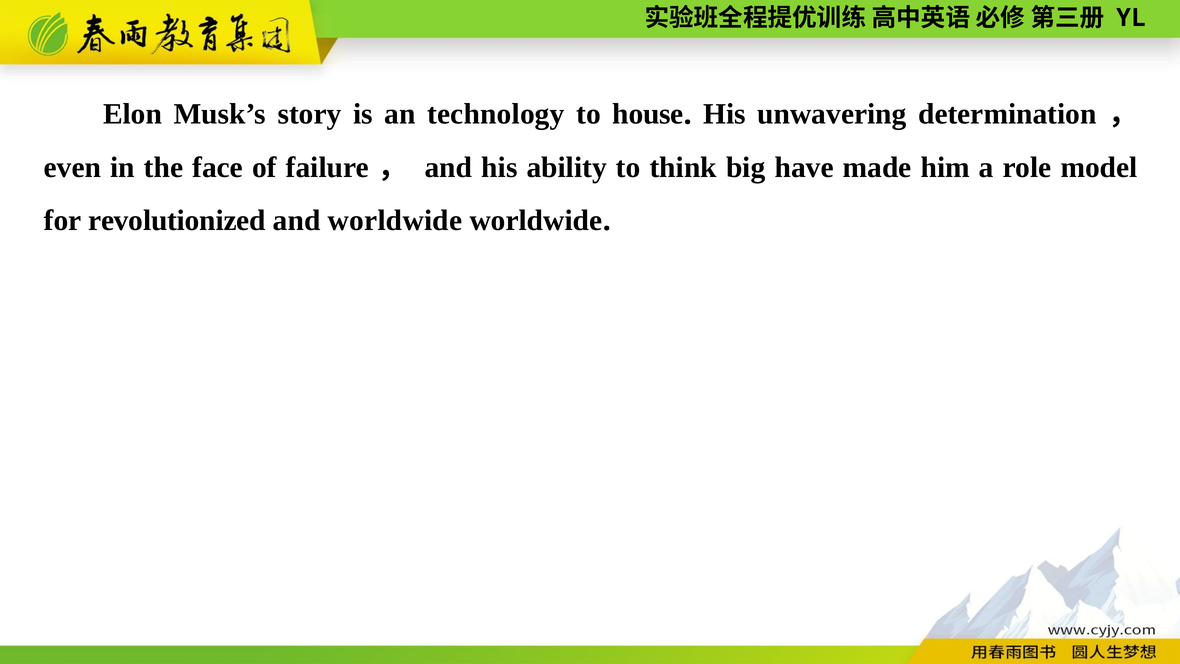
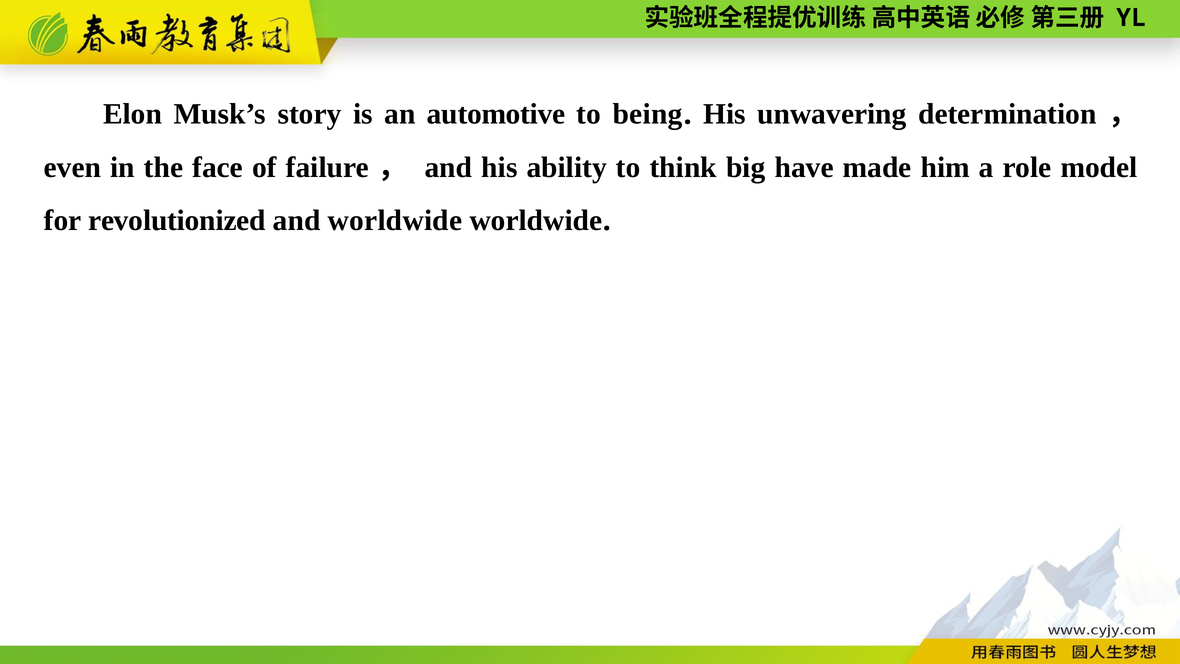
technology: technology -> automotive
house: house -> being
